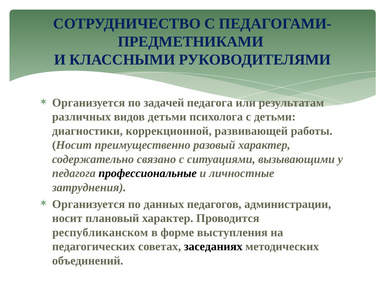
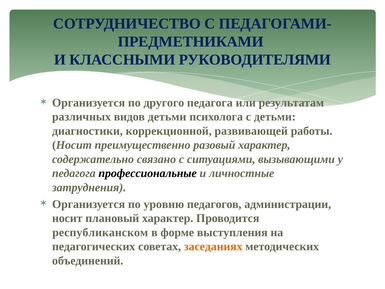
задачей: задачей -> другого
данных: данных -> уровню
заседаниях colour: black -> orange
